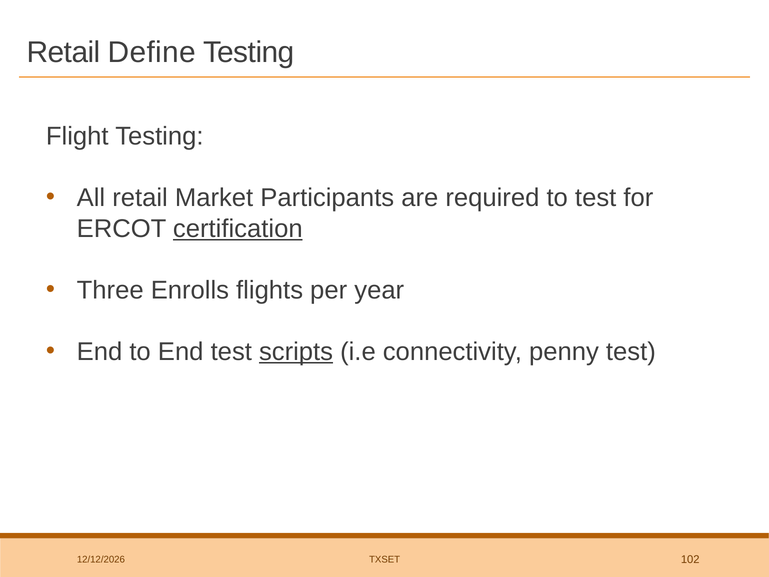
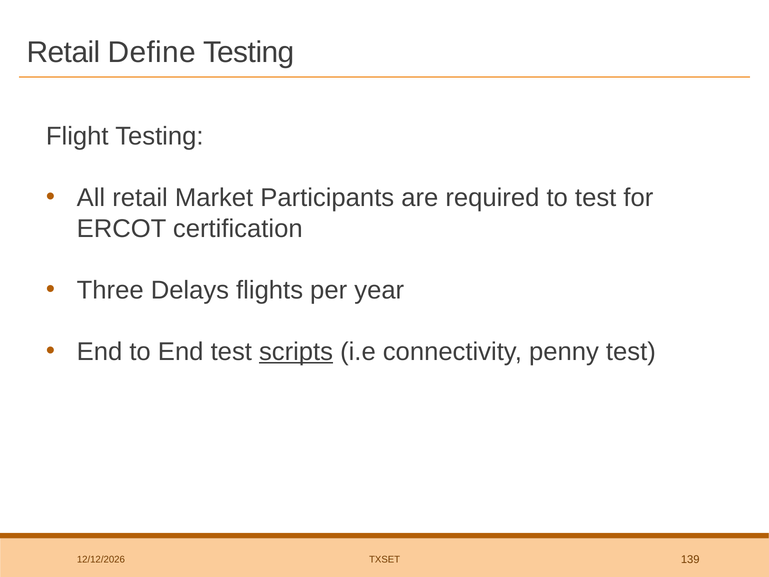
certification underline: present -> none
Enrolls: Enrolls -> Delays
102: 102 -> 139
